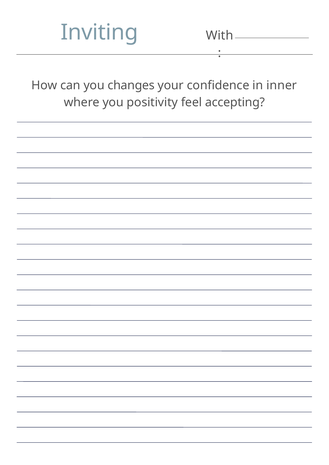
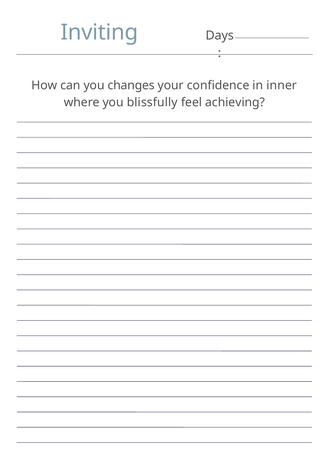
With: With -> Days
positivity: positivity -> blissfully
accepting: accepting -> achieving
